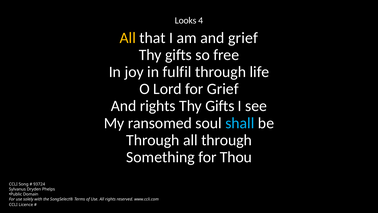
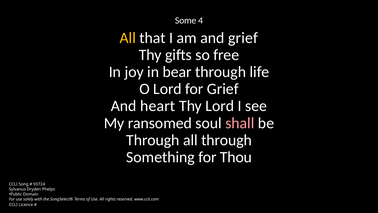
Looks: Looks -> Some
fulfil: fulfil -> bear
And rights: rights -> heart
Gifts at (220, 106): Gifts -> Lord
shall colour: light blue -> pink
